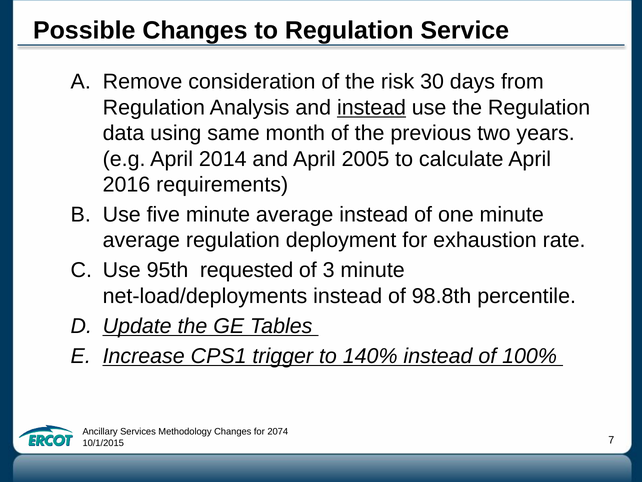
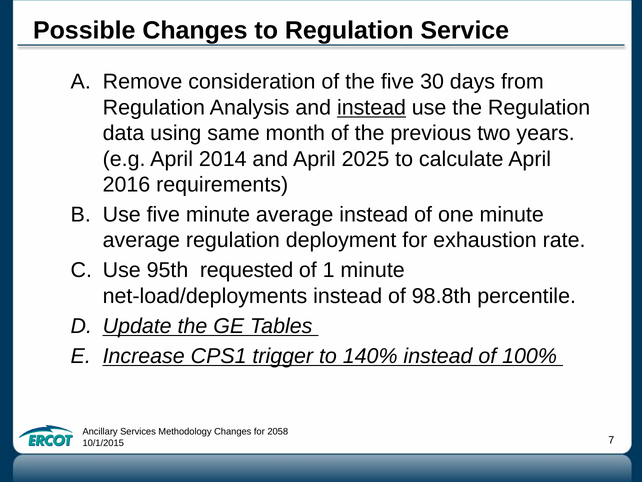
the risk: risk -> five
2005: 2005 -> 2025
3: 3 -> 1
2074: 2074 -> 2058
